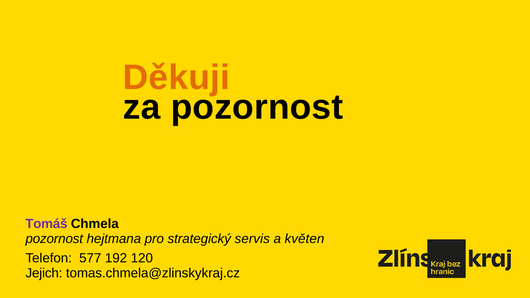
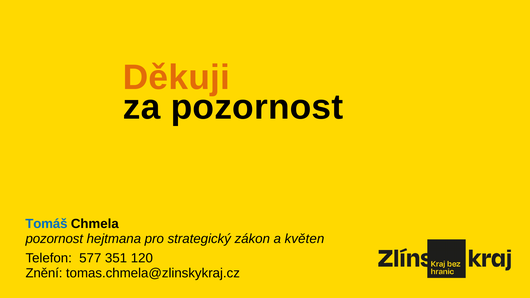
Tomáš colour: purple -> blue
servis: servis -> zákon
192: 192 -> 351
Jejich: Jejich -> Znění
